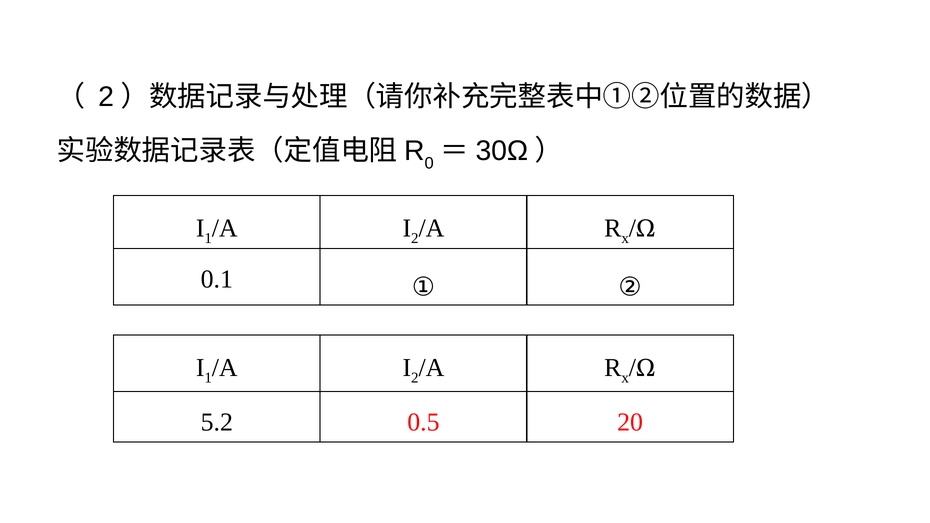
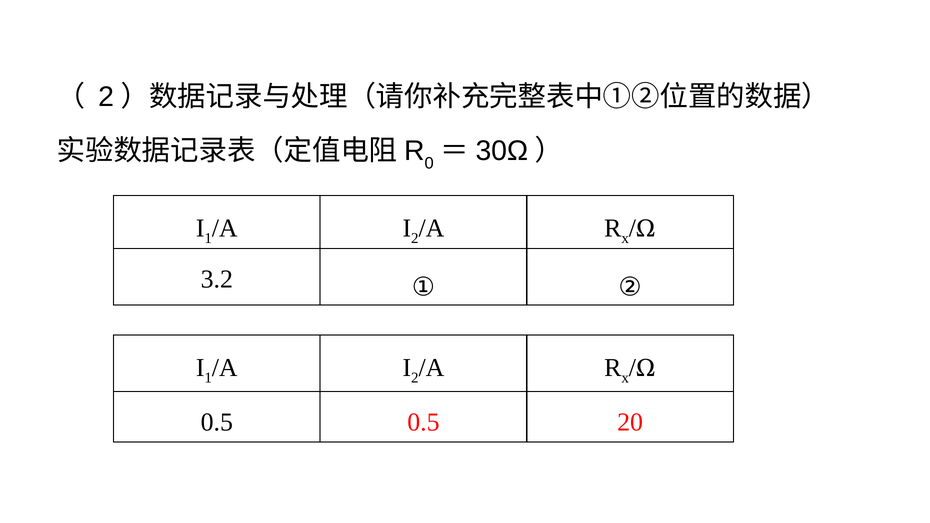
0.1: 0.1 -> 3.2
5.2 at (217, 422): 5.2 -> 0.5
